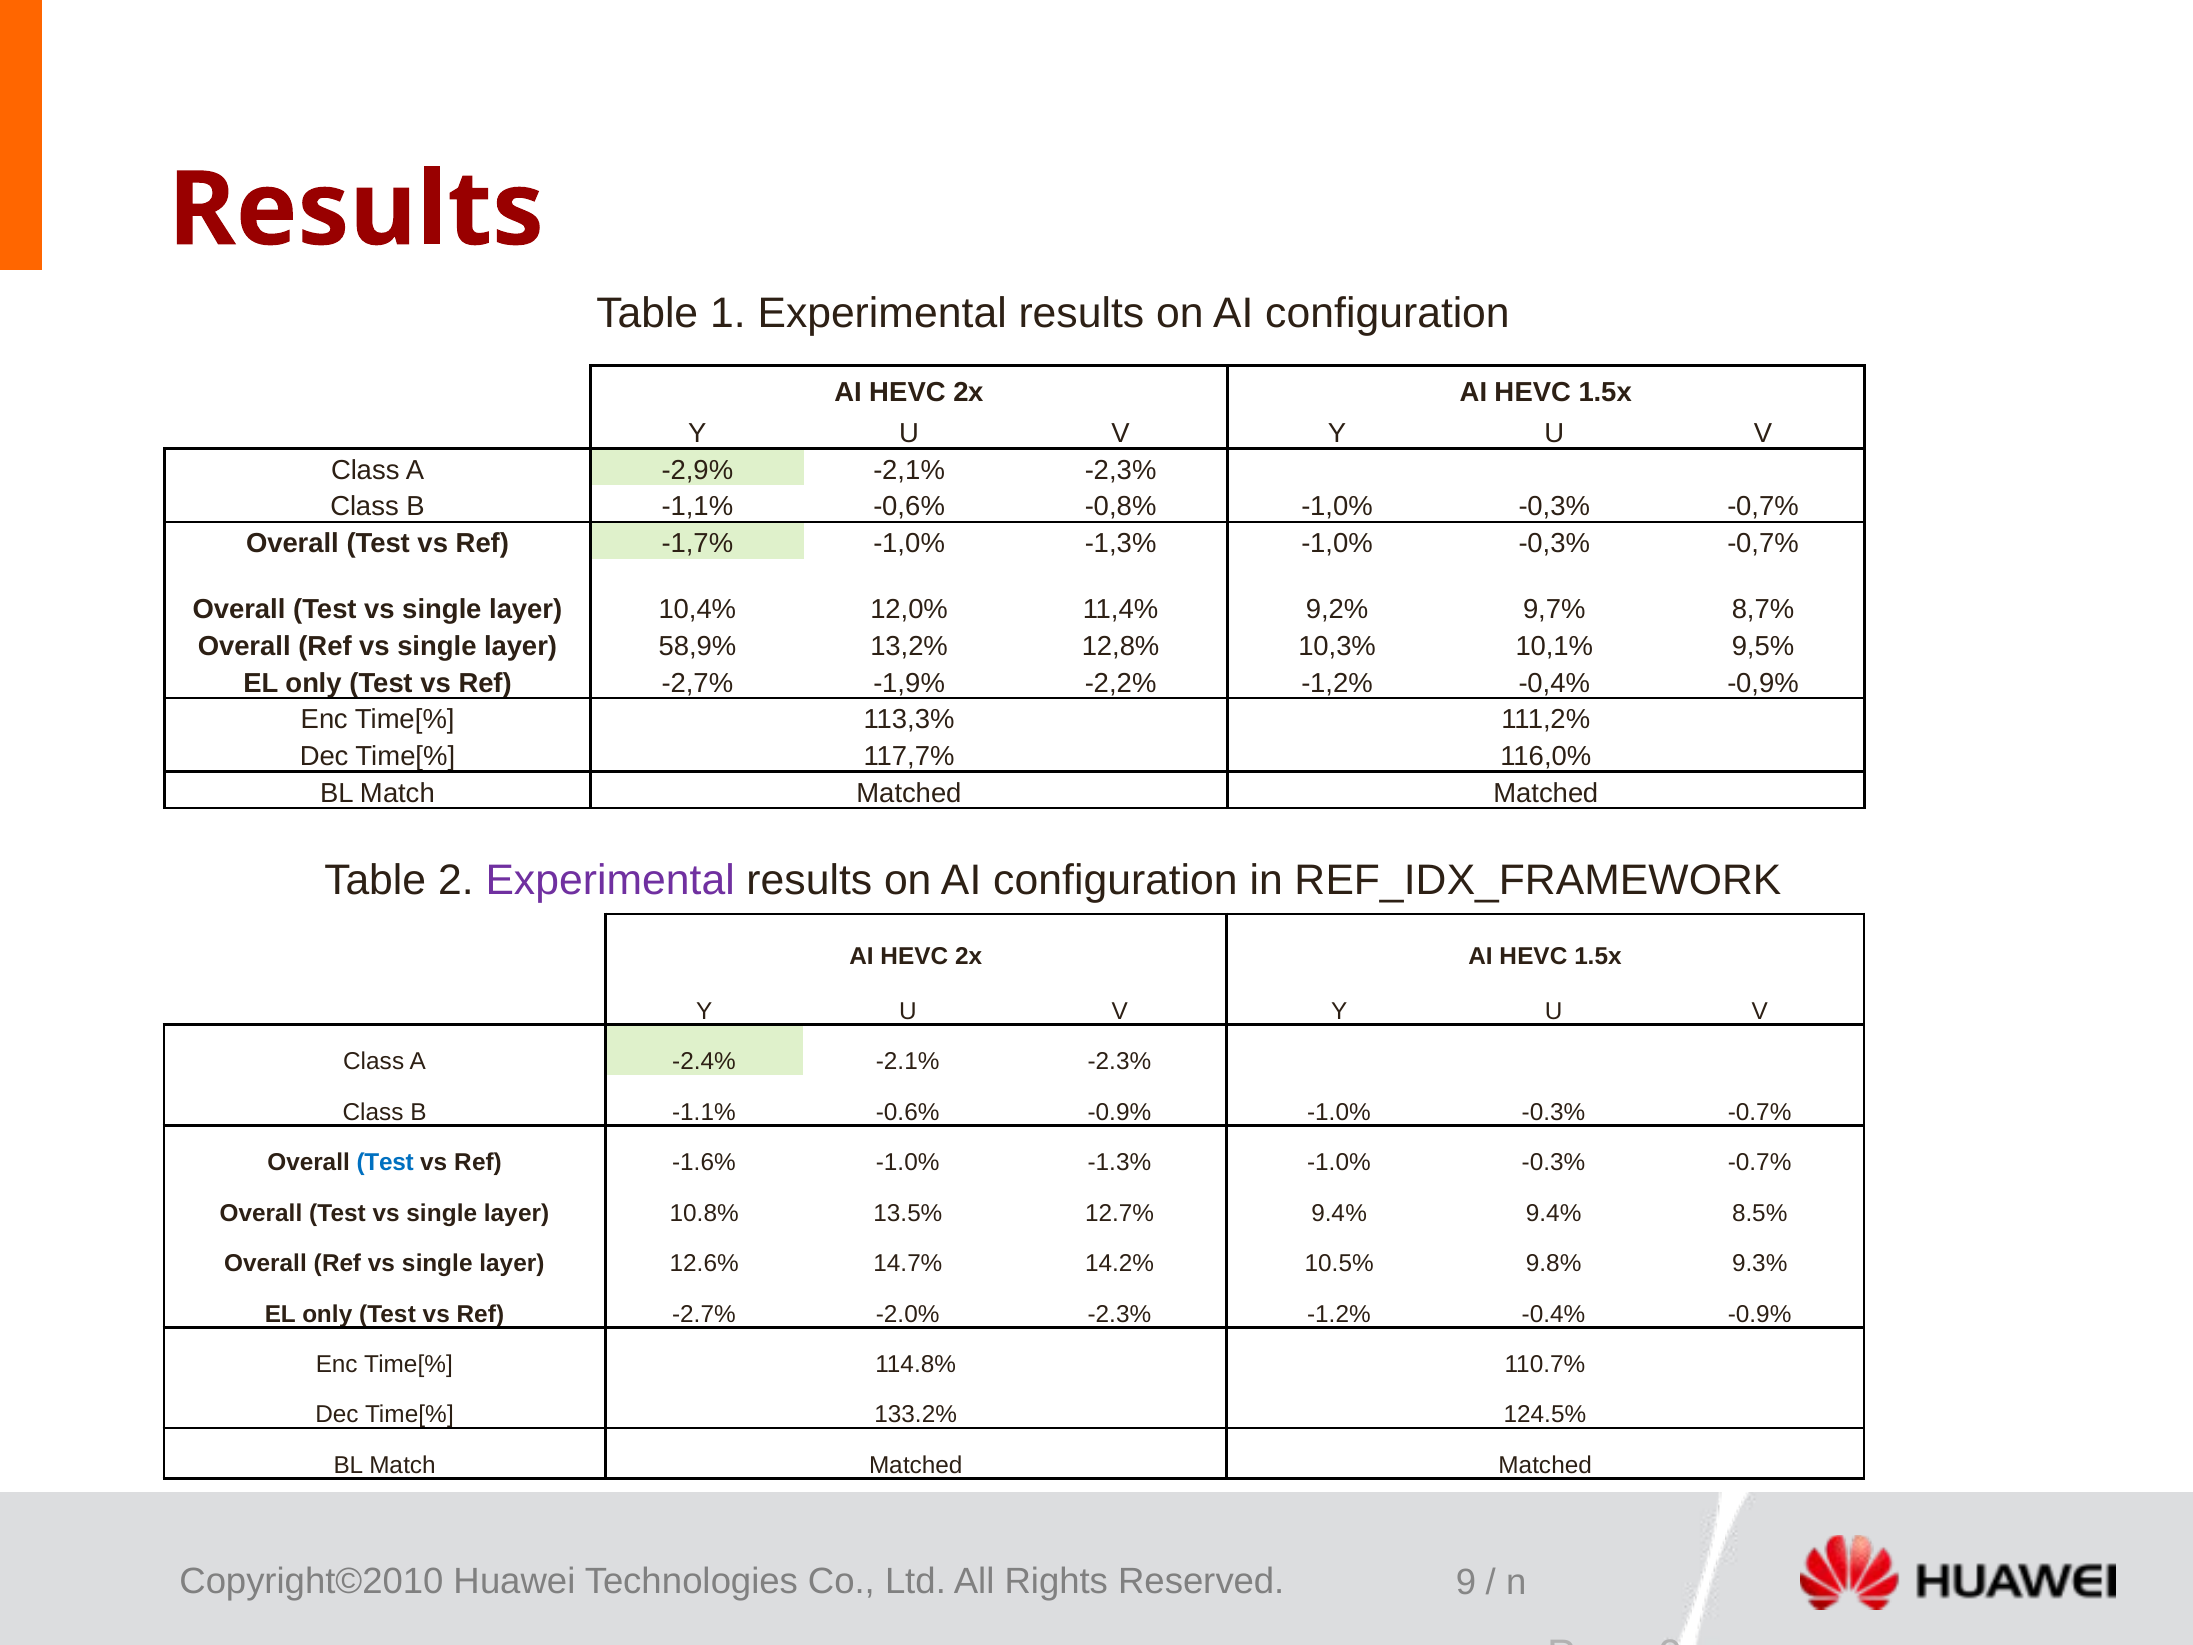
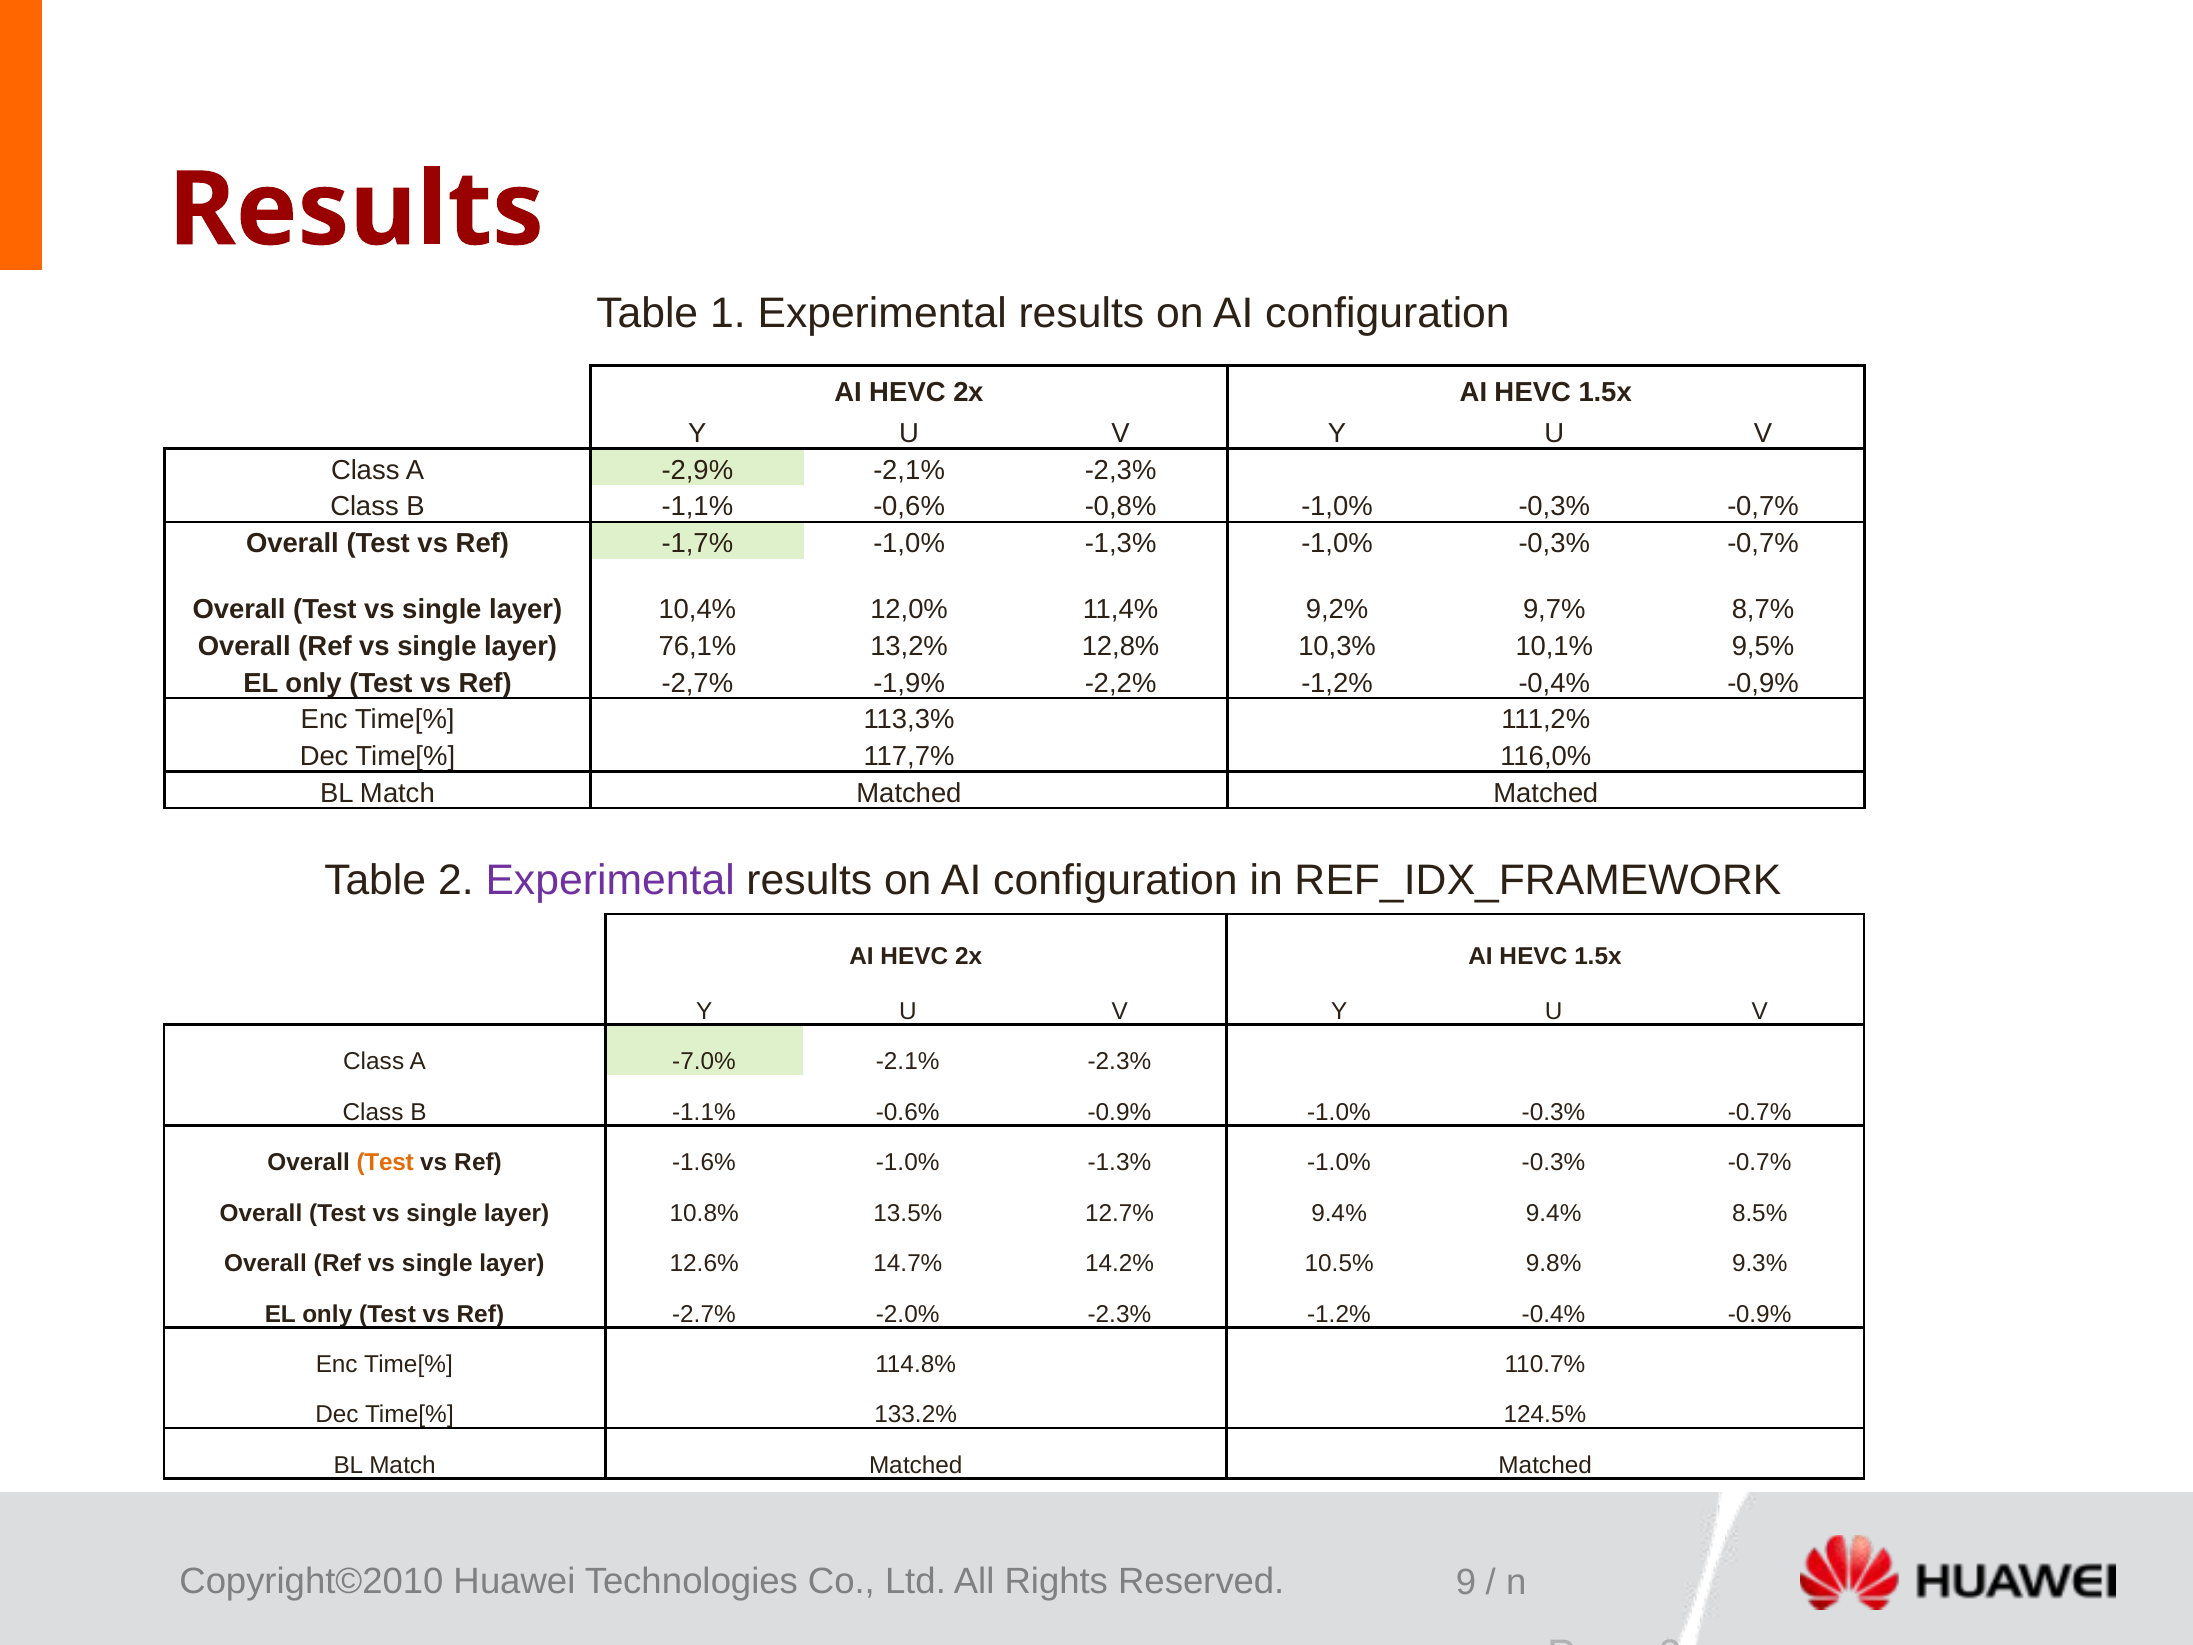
58,9%: 58,9% -> 76,1%
-2.4%: -2.4% -> -7.0%
Test at (385, 1163) colour: blue -> orange
